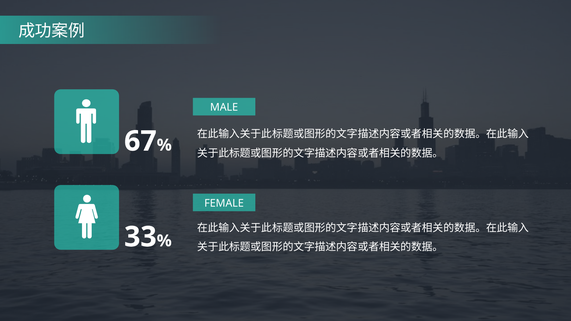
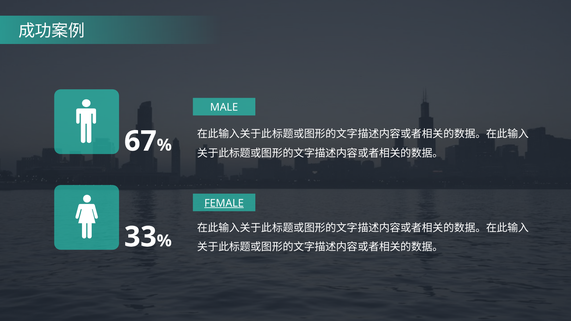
FEMALE underline: none -> present
